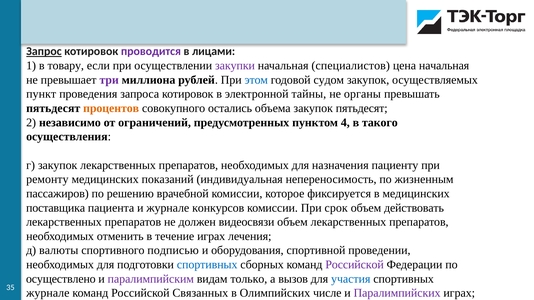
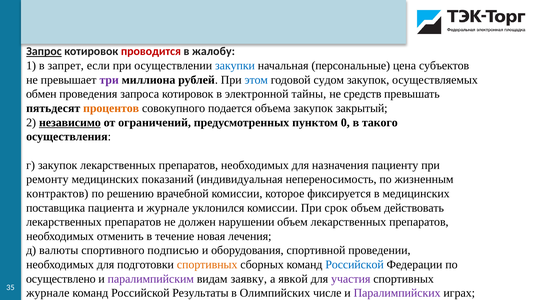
проводится colour: purple -> red
лицами: лицами -> жалобу
товару: товару -> запрет
закупки colour: purple -> blue
специалистов: специалистов -> персональные
цена начальная: начальная -> субъектов
пункт: пункт -> обмен
органы: органы -> средств
остались: остались -> подается
закупок пятьдесят: пятьдесят -> закрытый
независимо underline: none -> present
4: 4 -> 0
пассажиров: пассажиров -> контрактов
конкурсов: конкурсов -> уклонился
видеосвязи: видеосвязи -> нарушении
течение играх: играх -> новая
спортивных at (207, 265) colour: blue -> orange
Российской at (355, 265) colour: purple -> blue
только: только -> заявку
вызов: вызов -> явкой
участия colour: blue -> purple
Связанных: Связанных -> Результаты
